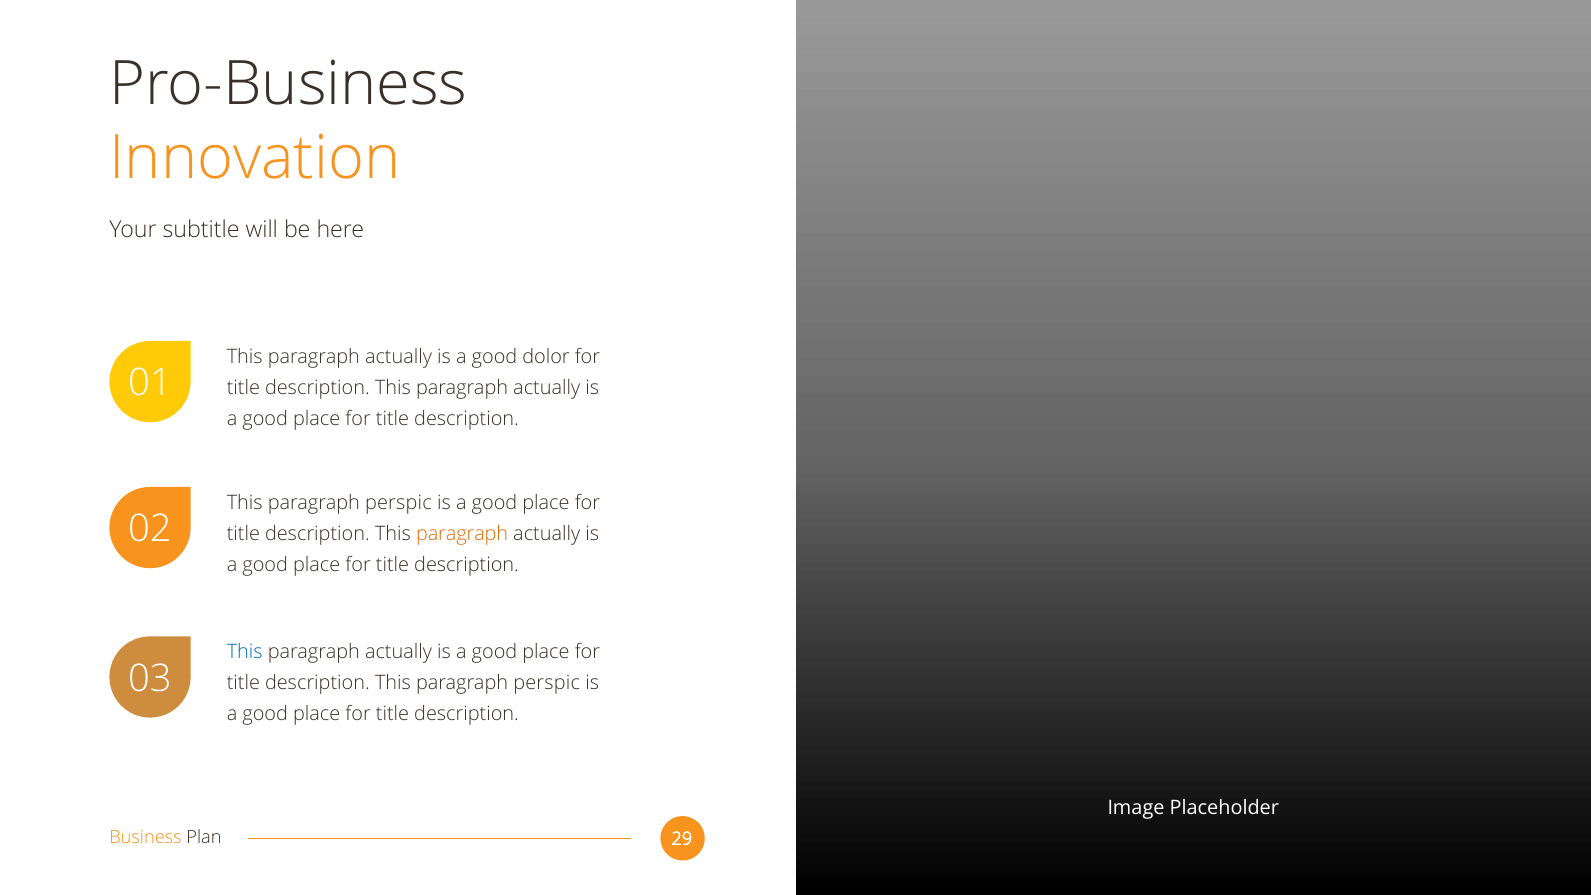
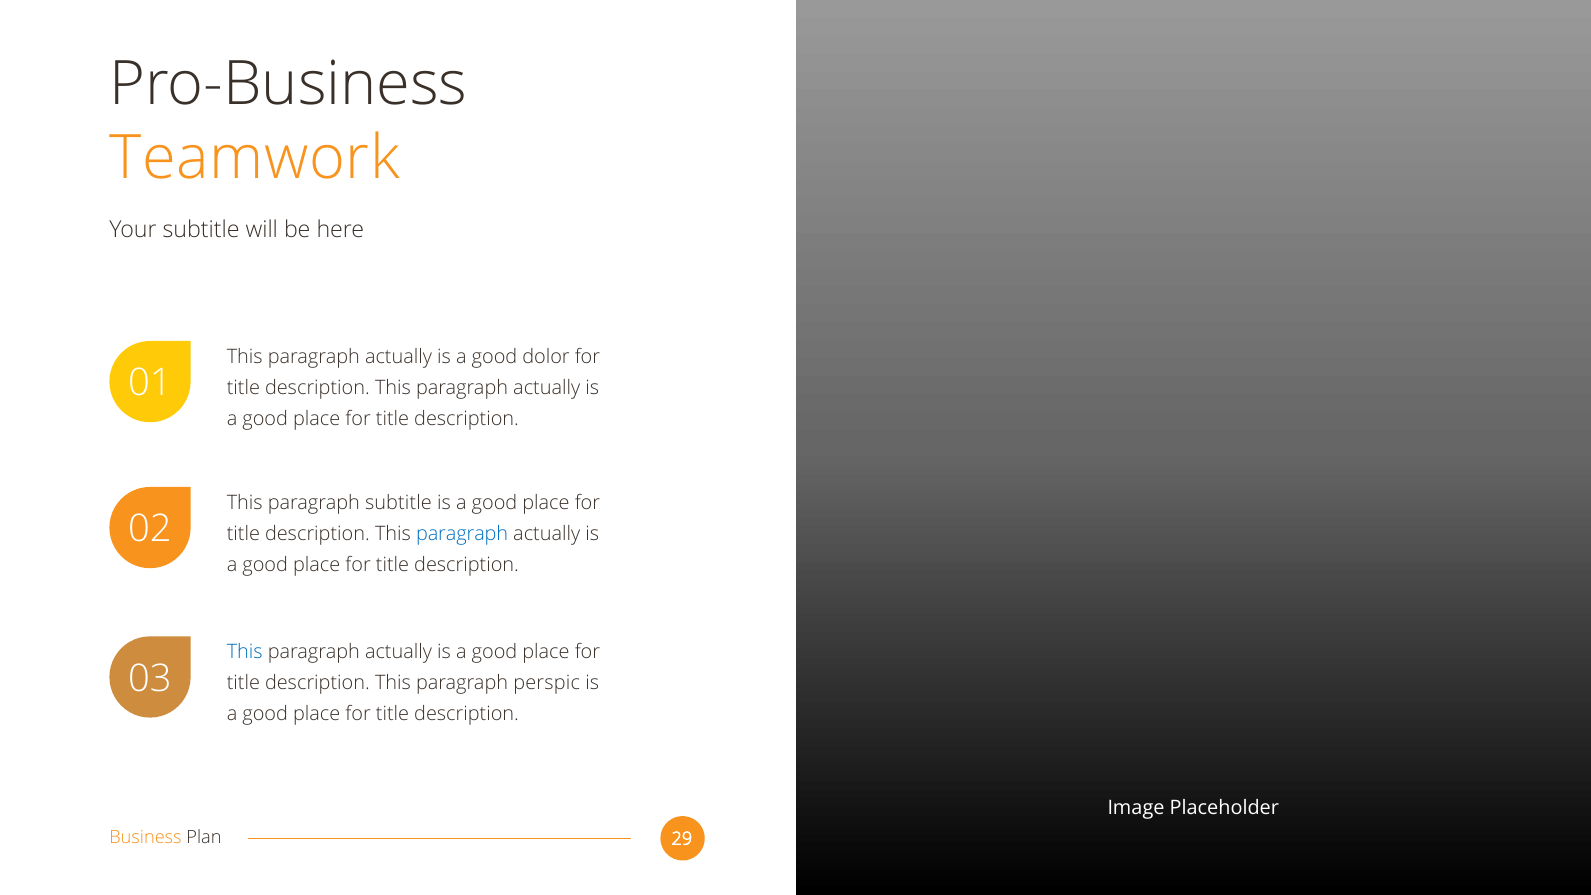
Innovation: Innovation -> Teamwork
perspic at (398, 503): perspic -> subtitle
paragraph at (462, 534) colour: orange -> blue
